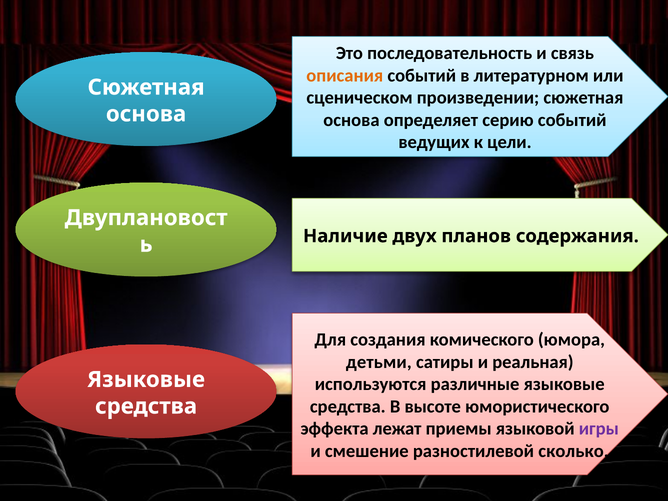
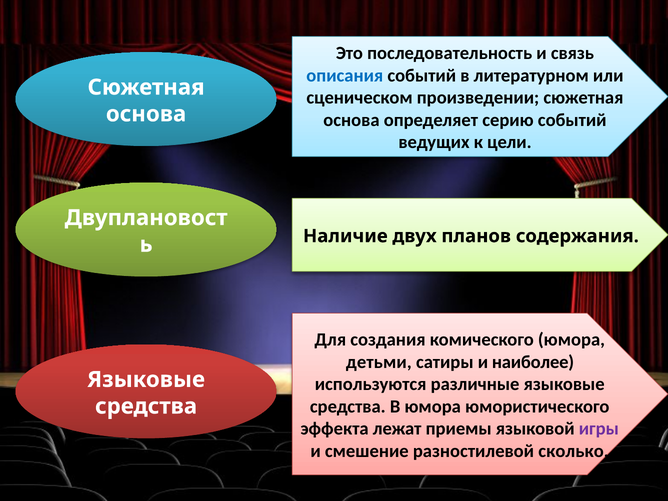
описания colour: orange -> blue
реальная: реальная -> наиболее
В высоте: высоте -> юмора
